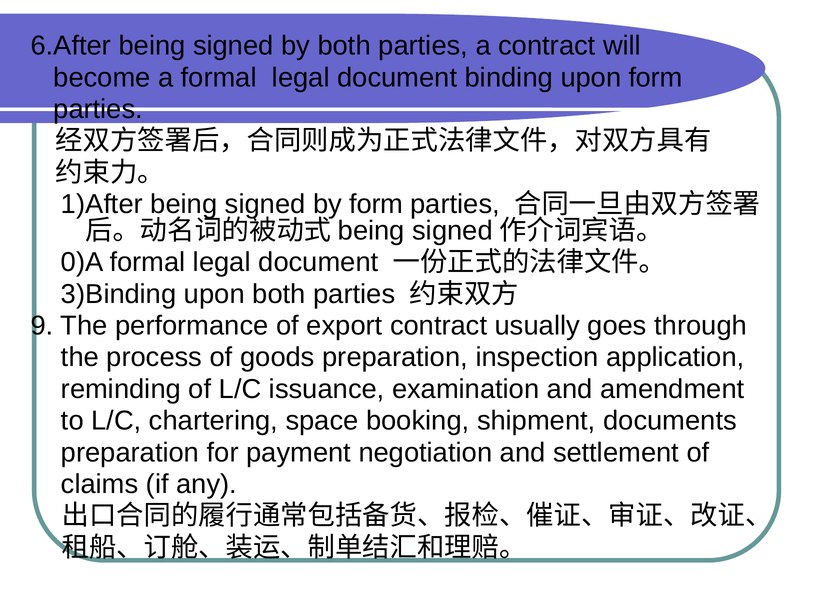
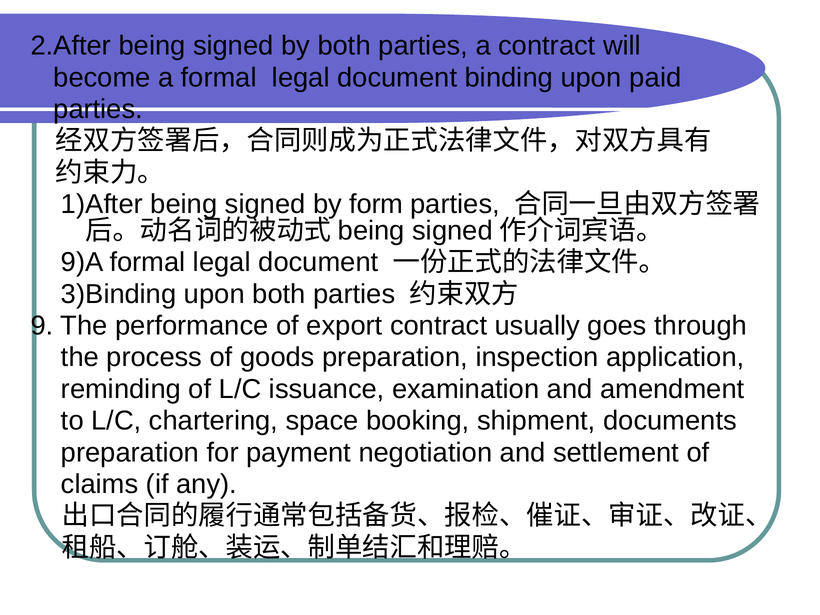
6.After: 6.After -> 2.After
upon form: form -> paid
0)A: 0)A -> 9)A
